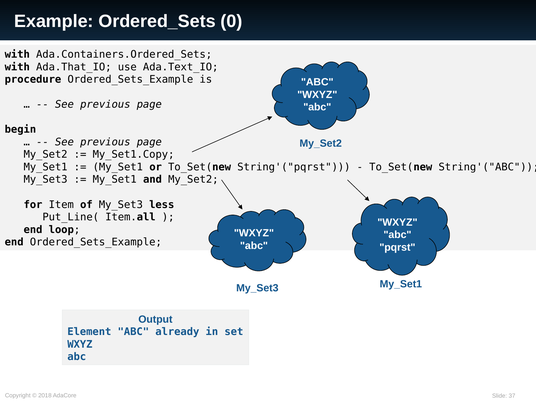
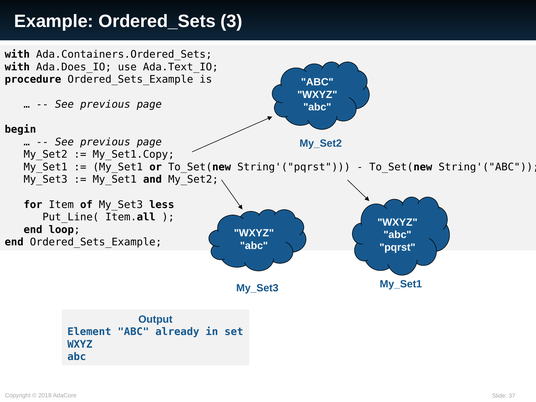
0: 0 -> 3
Ada.That_IO: Ada.That_IO -> Ada.Does_IO
